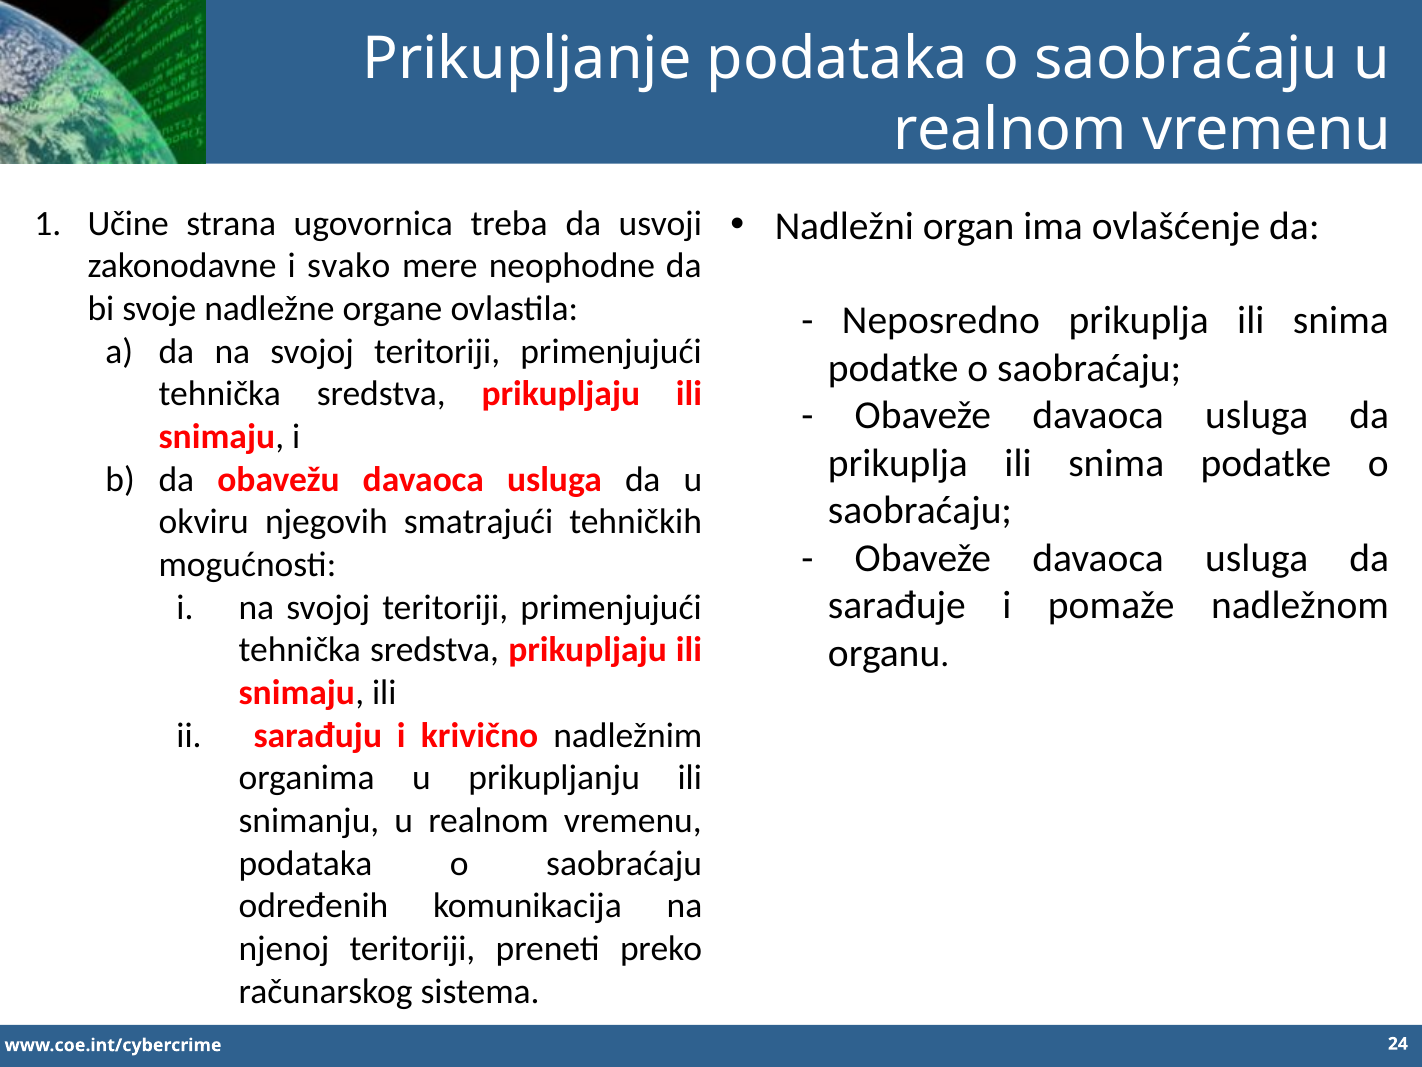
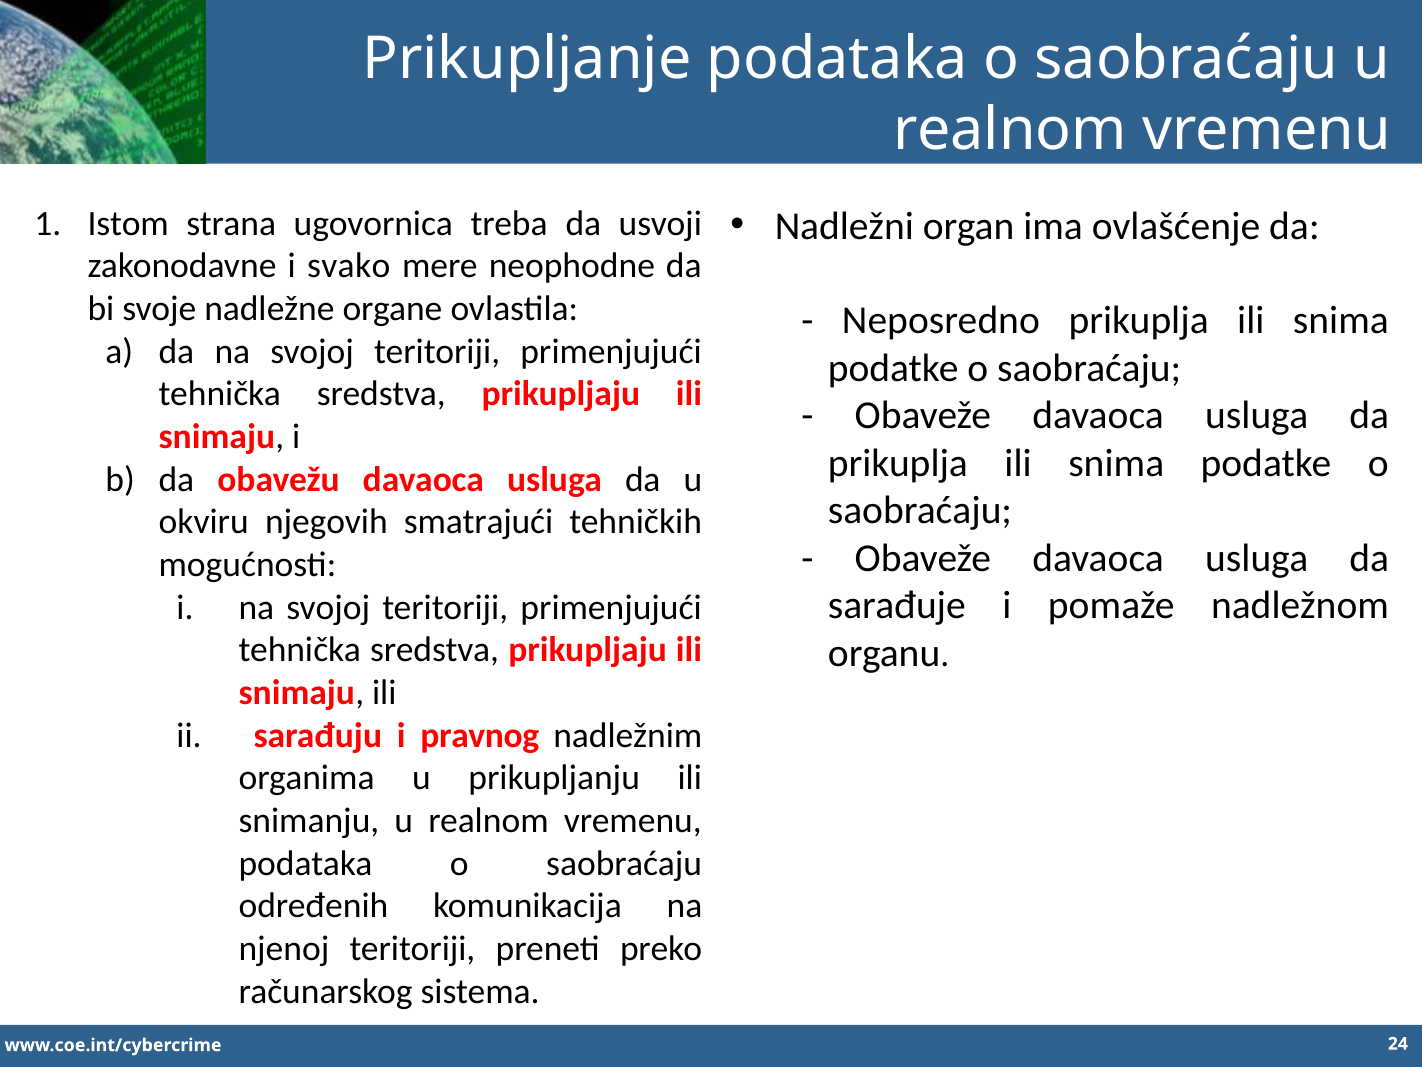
Učine: Učine -> Istom
krivično: krivično -> pravnog
